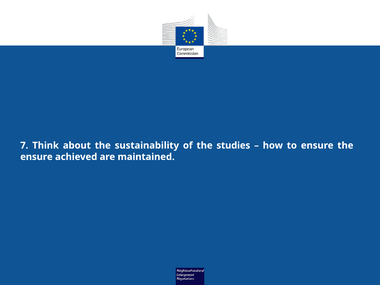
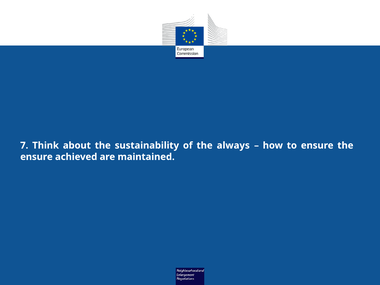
studies: studies -> always
